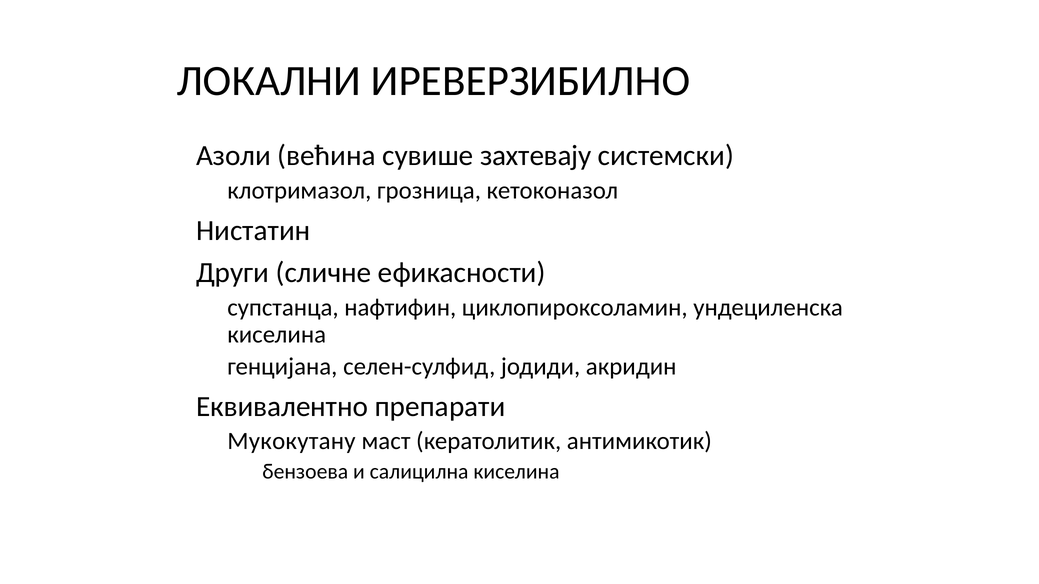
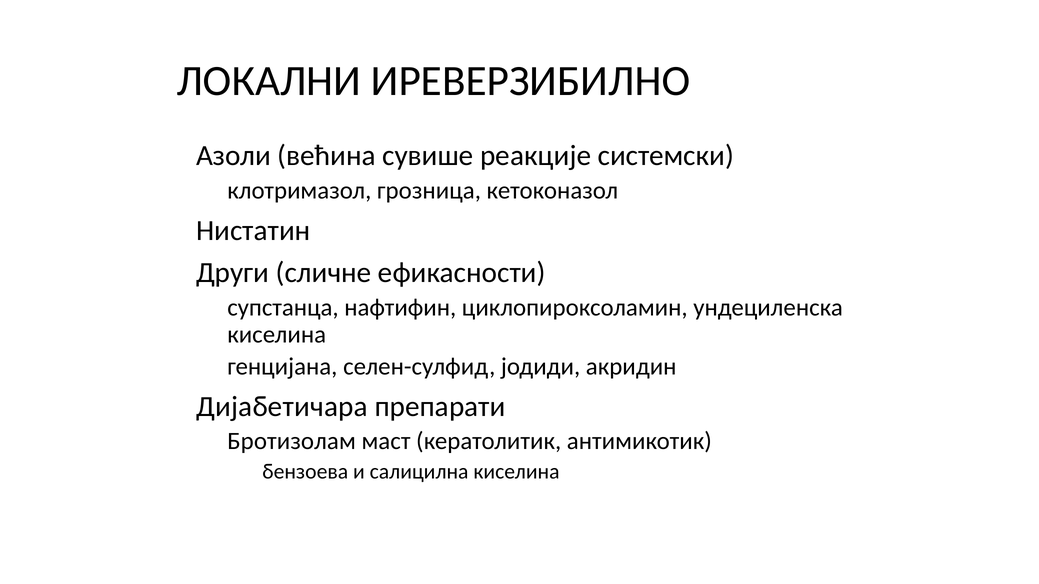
захтевају: захтевају -> реакције
Еквивалентно: Еквивалентно -> Дијабетичара
Мукокутану: Мукокутану -> Бротизолам
